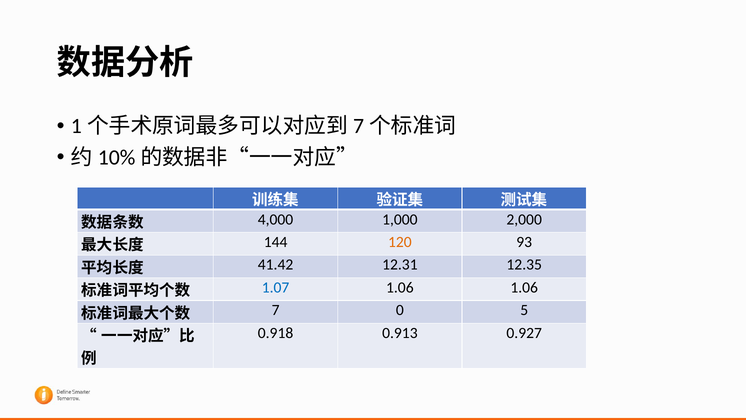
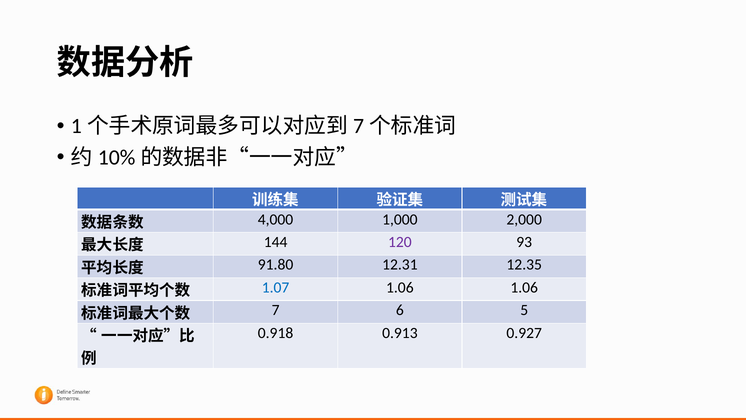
120 colour: orange -> purple
41.42: 41.42 -> 91.80
0: 0 -> 6
